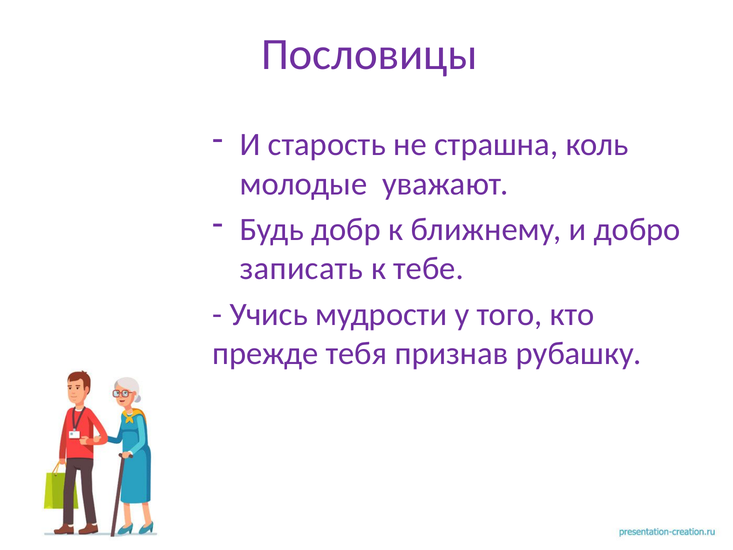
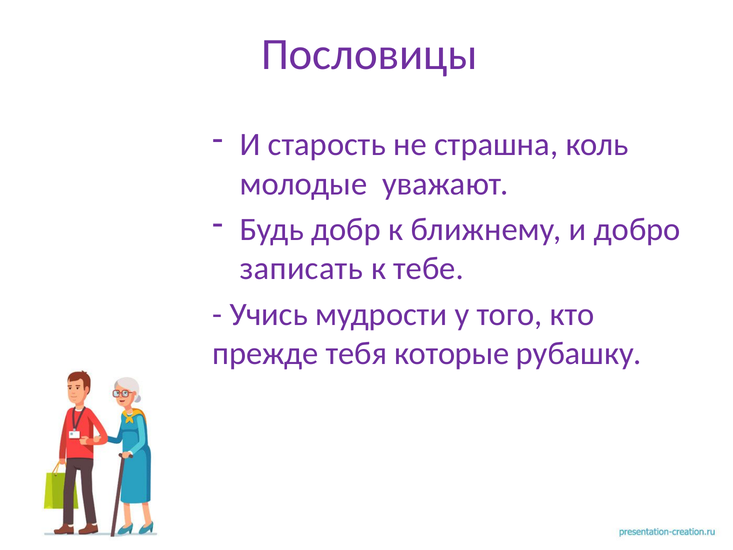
признав: признав -> которые
